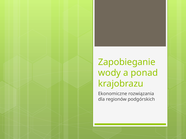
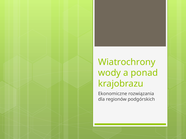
Zapobieganie: Zapobieganie -> Wiatrochrony
